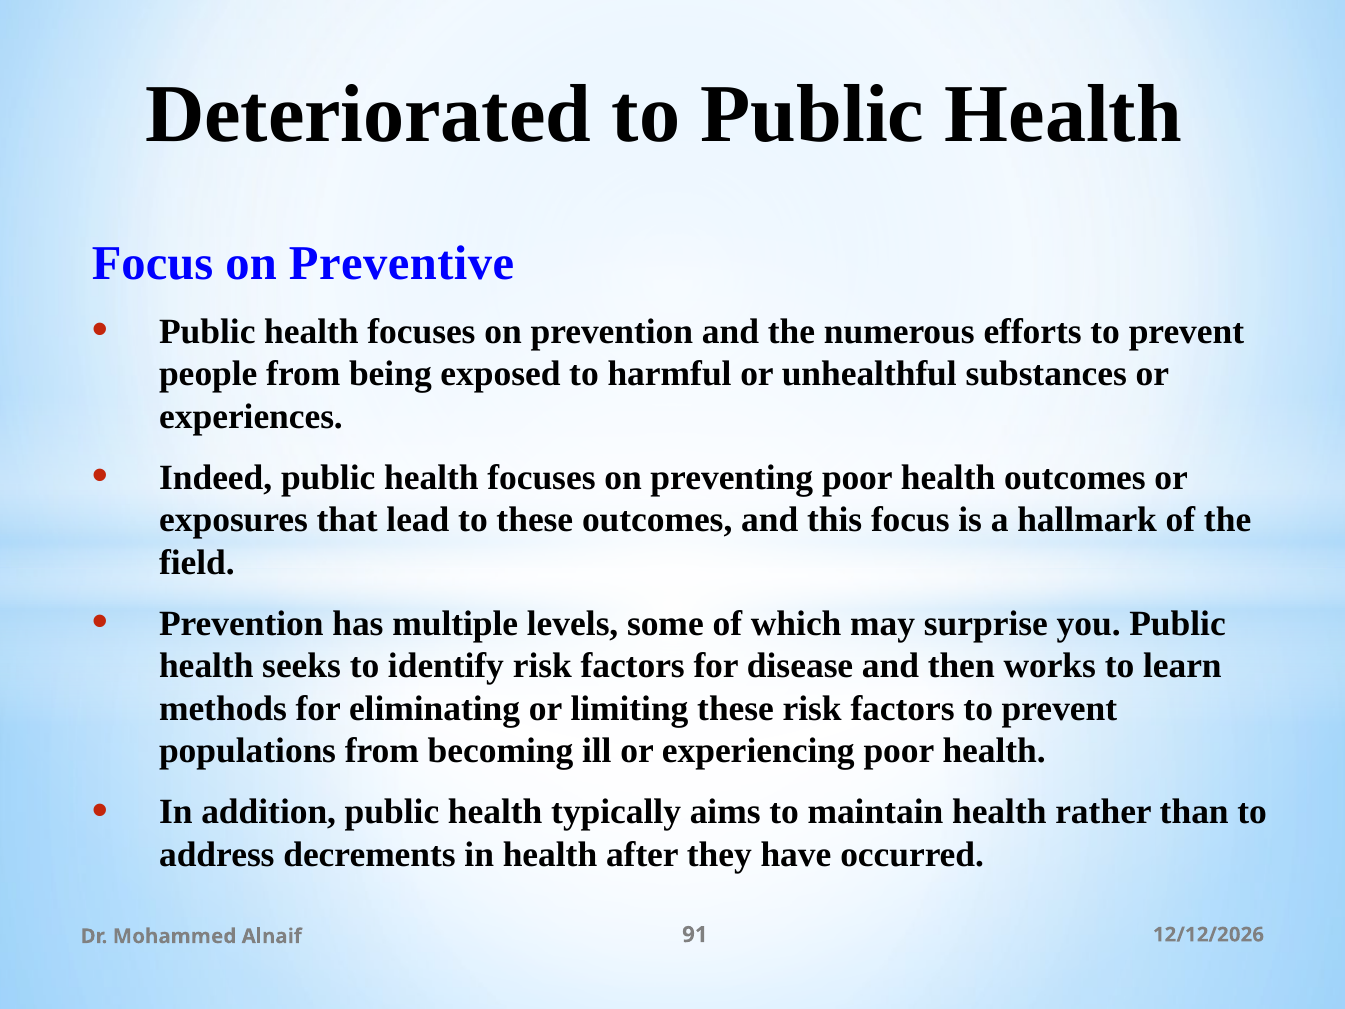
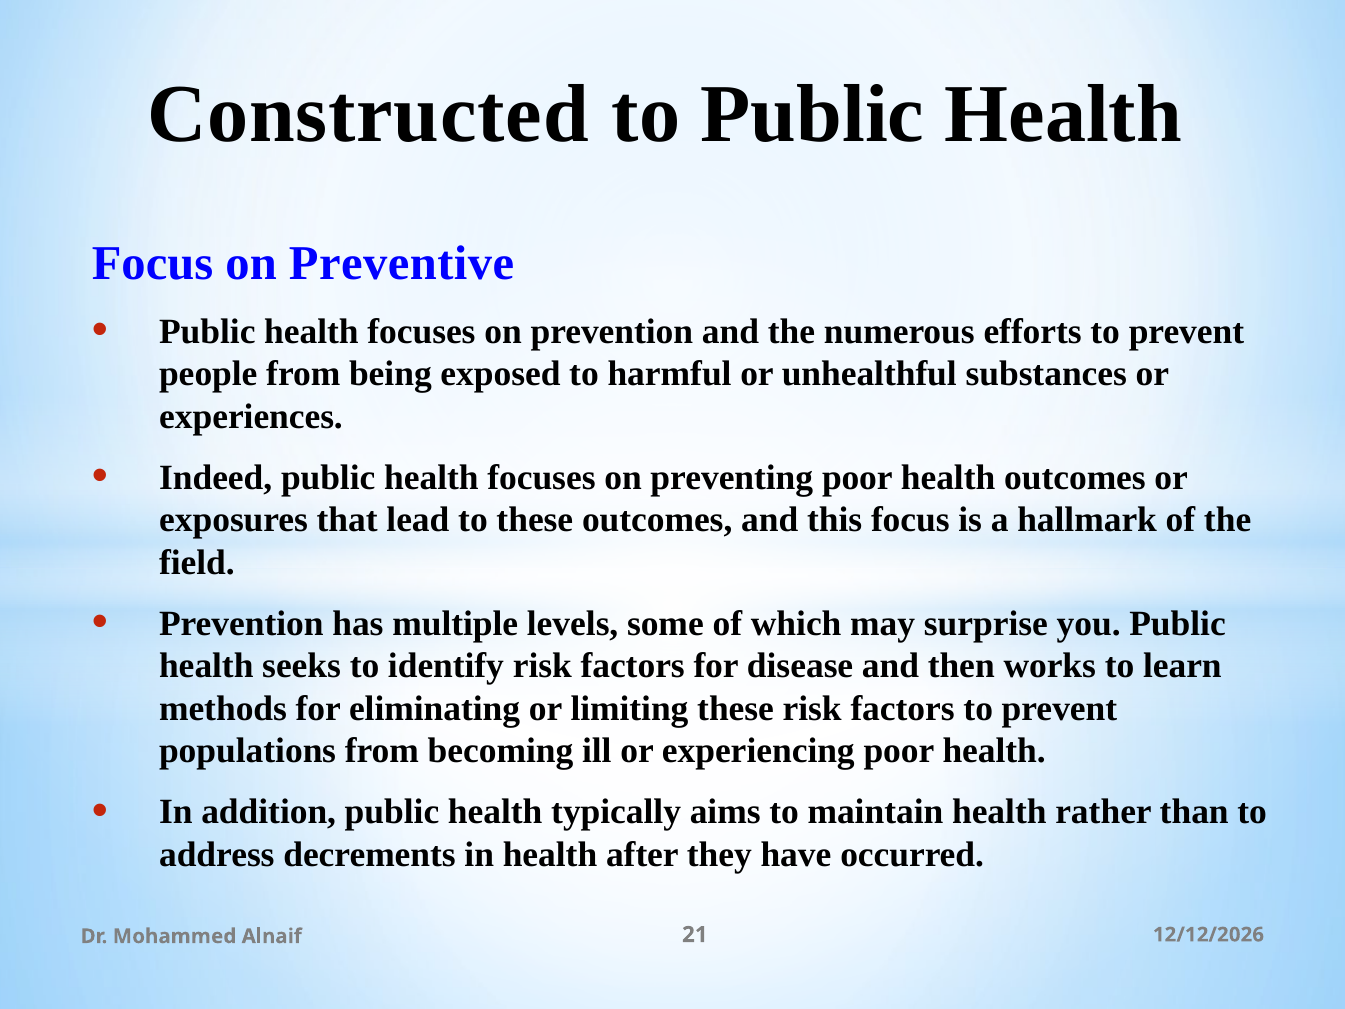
Deteriorated: Deteriorated -> Constructed
91: 91 -> 21
